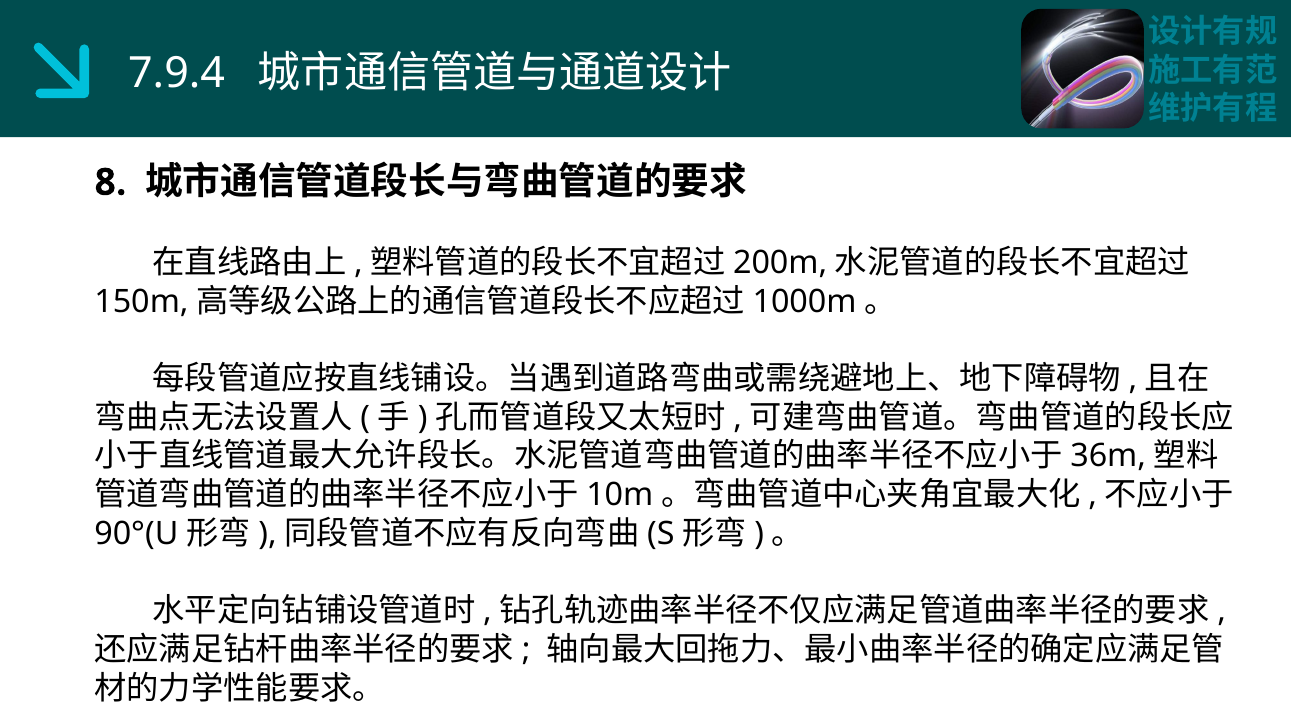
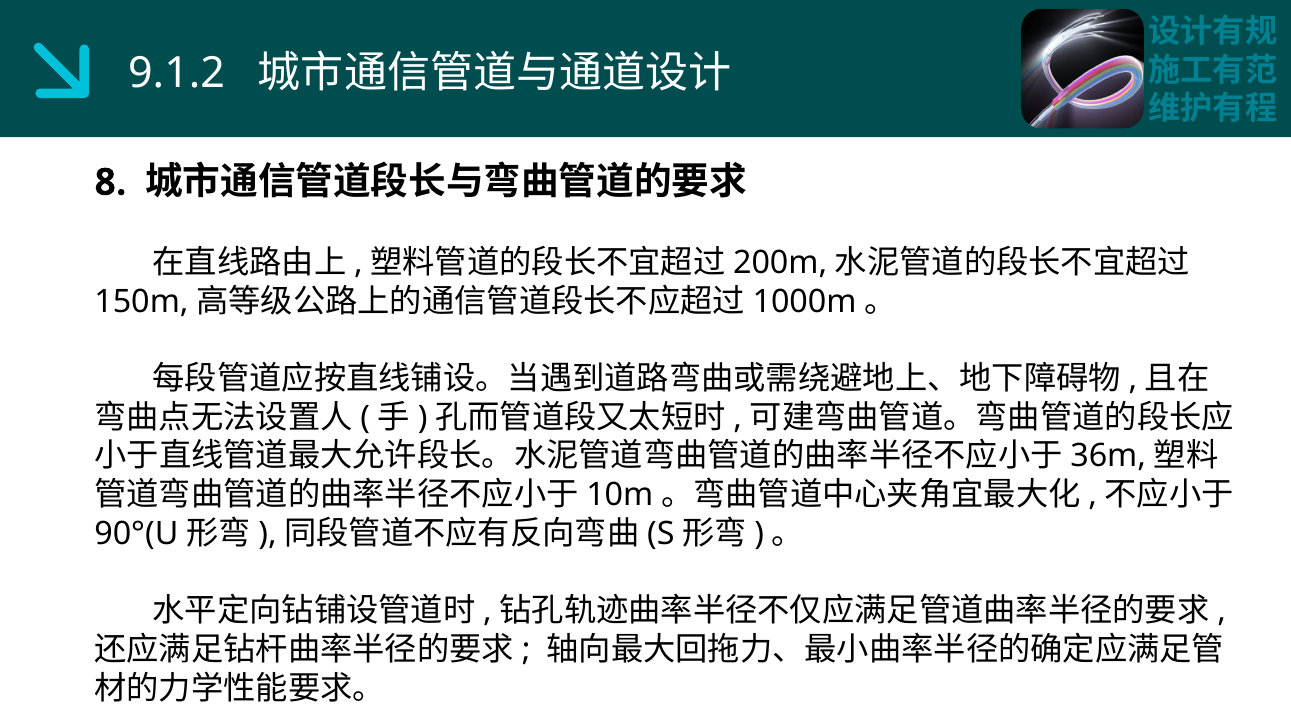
7.9.4: 7.9.4 -> 9.1.2
